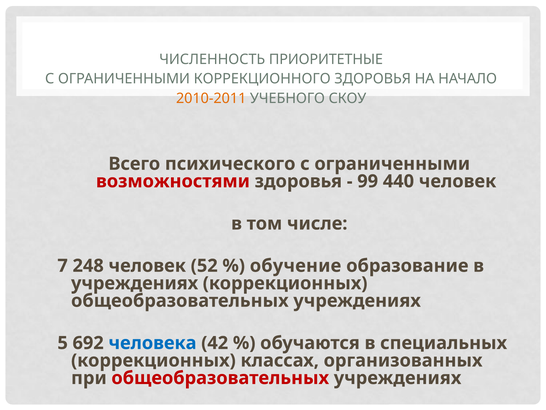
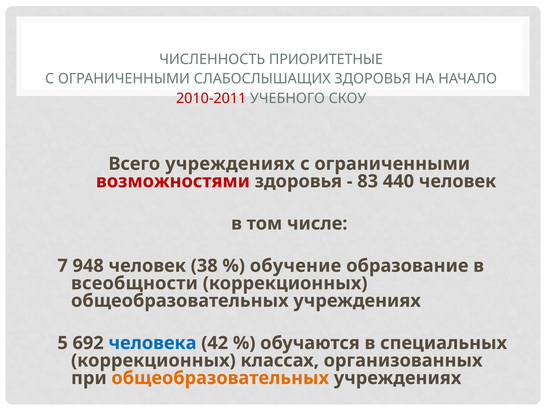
КОРРЕКЦИОННОГО: КОРРЕКЦИОННОГО -> СЛАБОСЛЫШАЩИХ
2010-2011 colour: orange -> red
Всего психического: психического -> учреждениях
99: 99 -> 83
248: 248 -> 948
52: 52 -> 38
учреждениях at (135, 283): учреждениях -> всеобщности
общеобразовательных at (220, 378) colour: red -> orange
